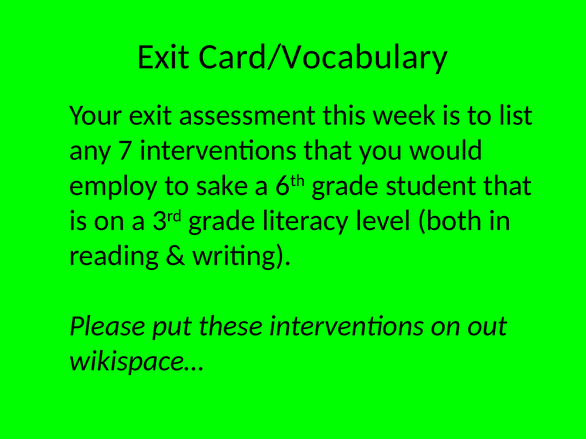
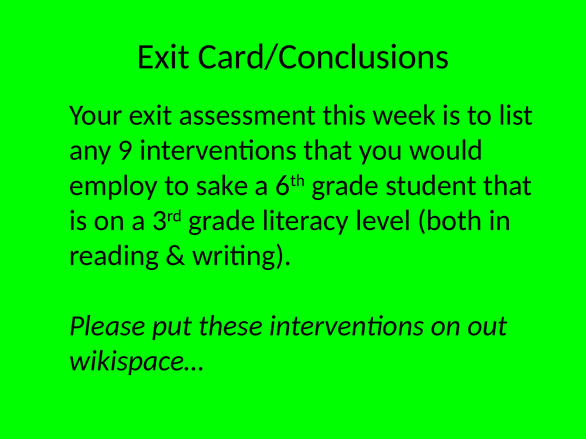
Card/Vocabulary: Card/Vocabulary -> Card/Conclusions
7: 7 -> 9
